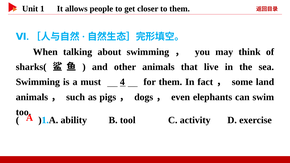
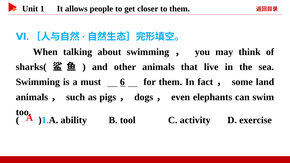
4: 4 -> 6
